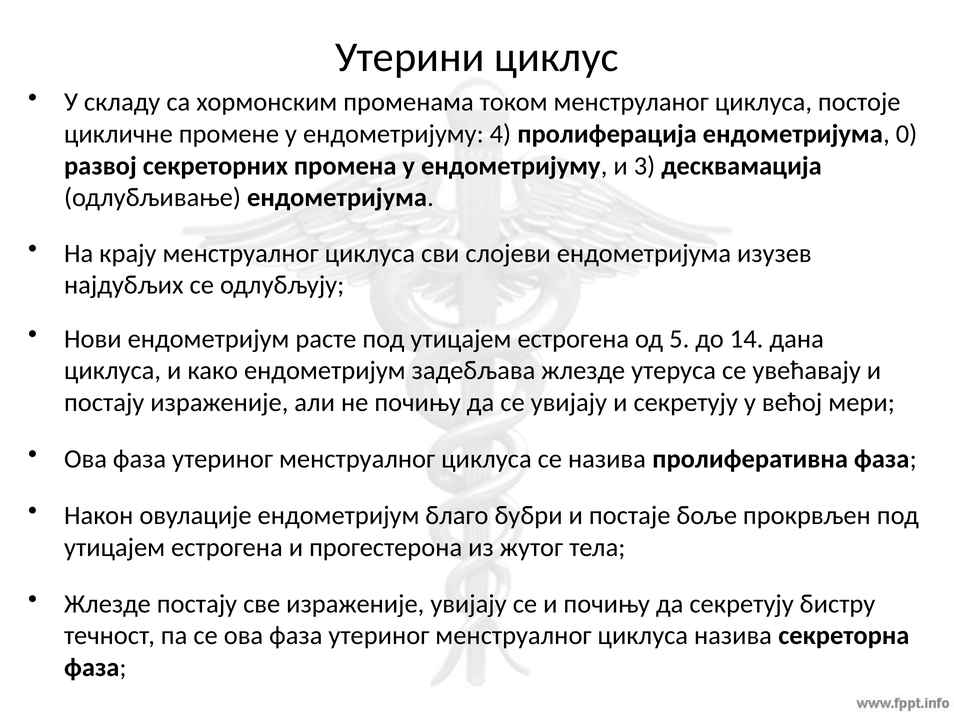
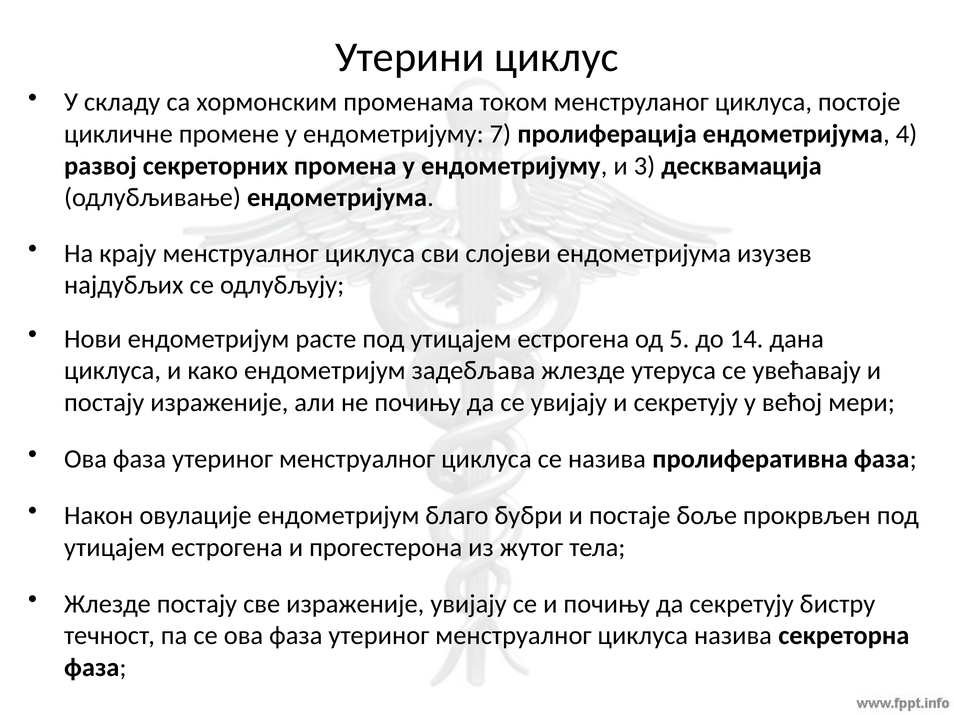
4: 4 -> 7
0: 0 -> 4
